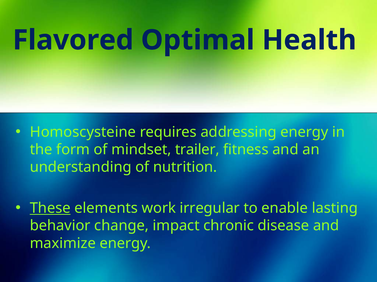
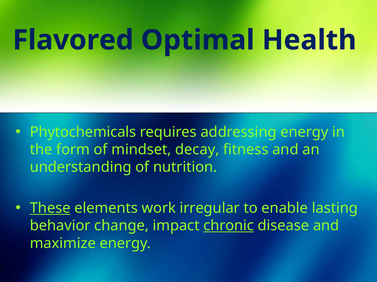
Homoscysteine: Homoscysteine -> Phytochemicals
trailer: trailer -> decay
chronic underline: none -> present
